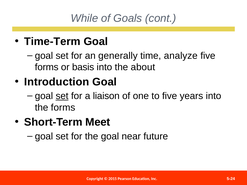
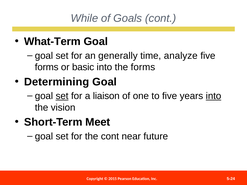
Time-Term: Time-Term -> What-Term
basis: basis -> basic
the about: about -> forms
Introduction: Introduction -> Determining
into at (214, 96) underline: none -> present
the forms: forms -> vision
the goal: goal -> cont
